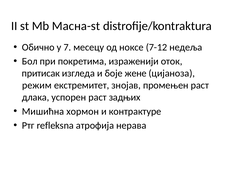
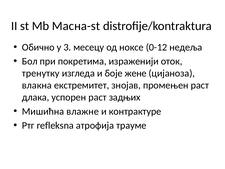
7: 7 -> 3
7-12: 7-12 -> 0-12
притисак: притисак -> тренутку
режим: режим -> влакна
хормон: хормон -> влажне
нерава: нерава -> трауме
